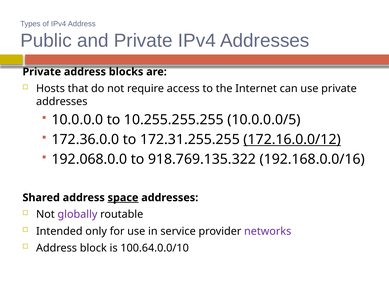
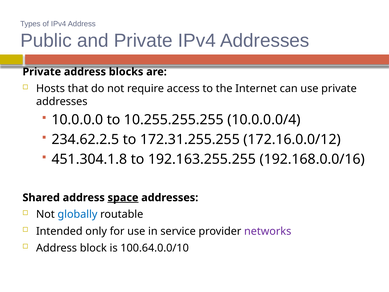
10.0.0.0/5: 10.0.0.0/5 -> 10.0.0.0/4
172.36.0.0: 172.36.0.0 -> 234.62.2.5
172.16.0.0/12 underline: present -> none
192.068.0.0: 192.068.0.0 -> 451.304.1.8
918.769.135.322: 918.769.135.322 -> 192.163.255.255
globally colour: purple -> blue
